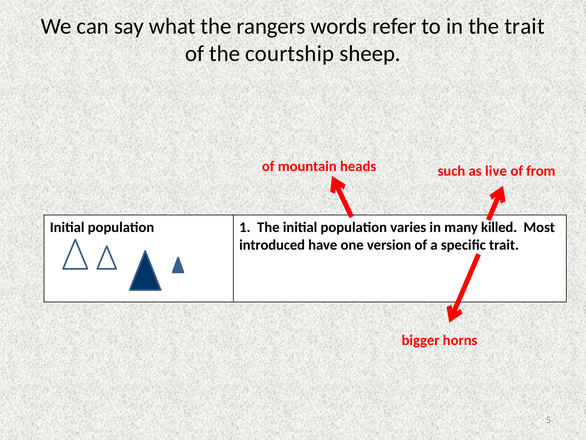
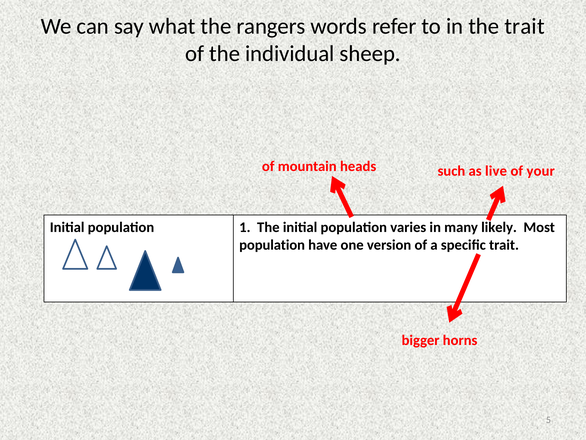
courtship: courtship -> individual
from: from -> your
killed: killed -> likely
introduced at (272, 245): introduced -> population
